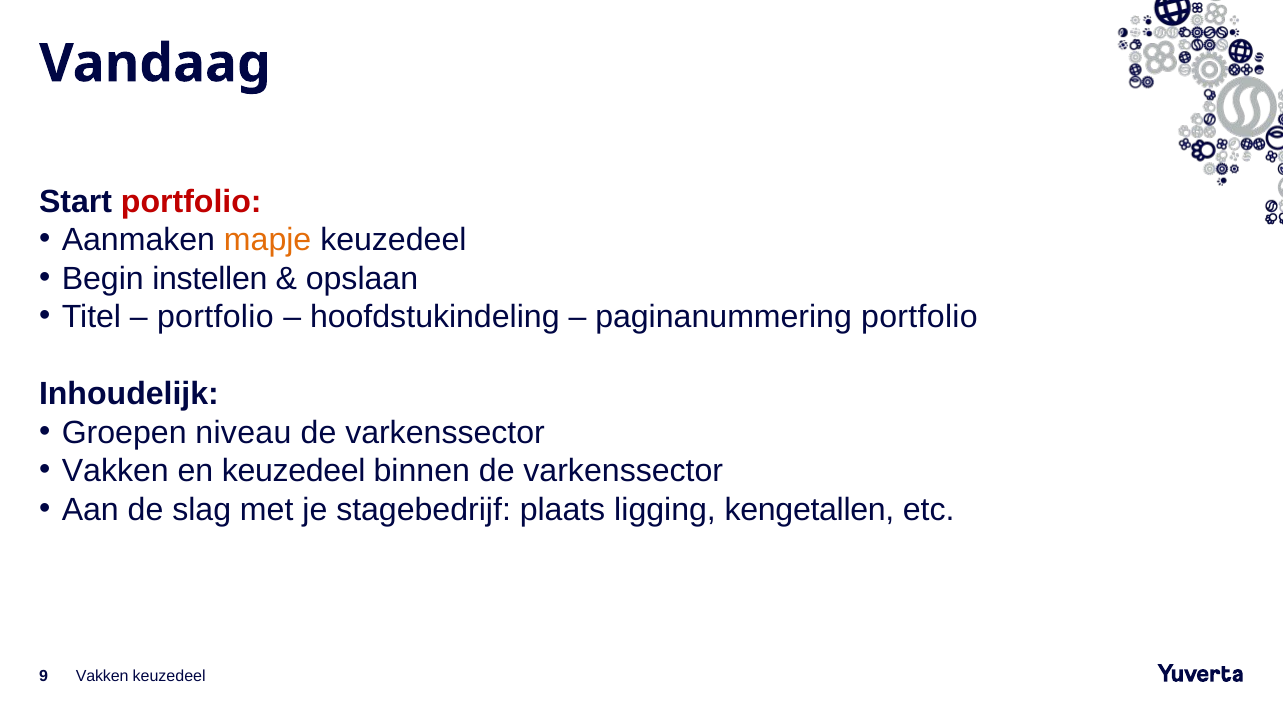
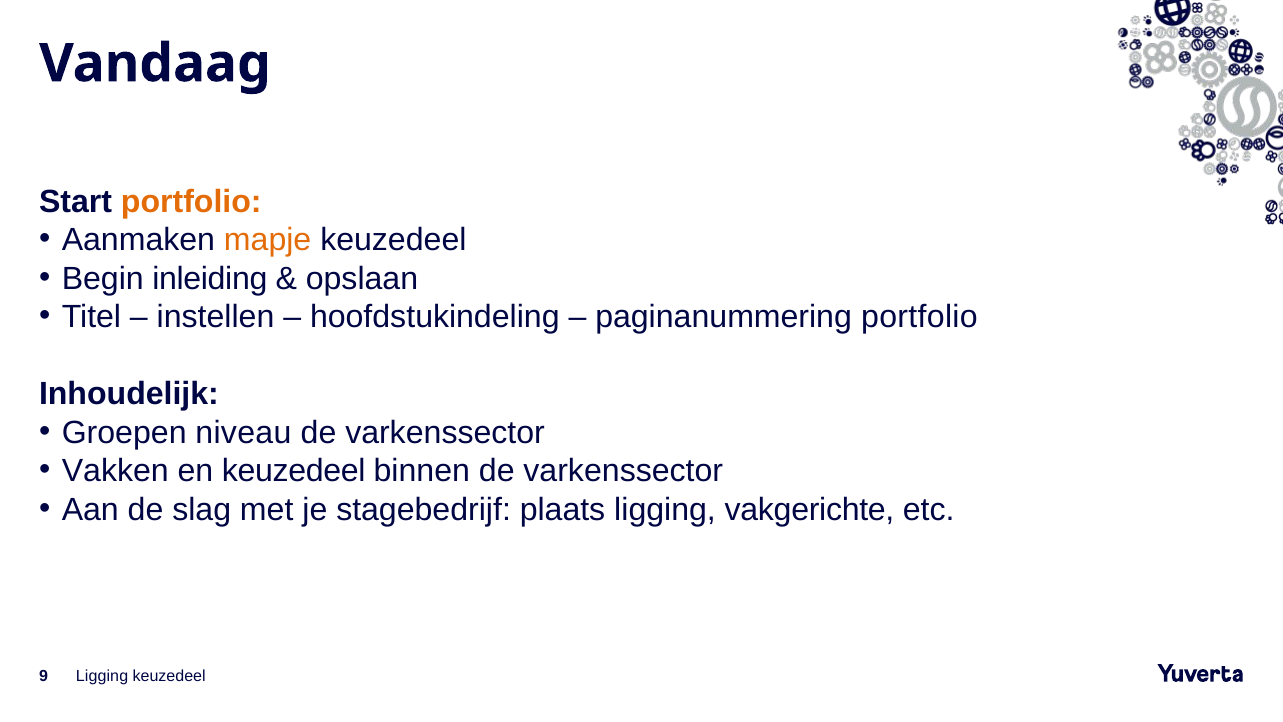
portfolio at (191, 201) colour: red -> orange
instellen: instellen -> inleiding
portfolio at (215, 317): portfolio -> instellen
kengetallen: kengetallen -> vakgerichte
Vakken at (102, 676): Vakken -> Ligging
